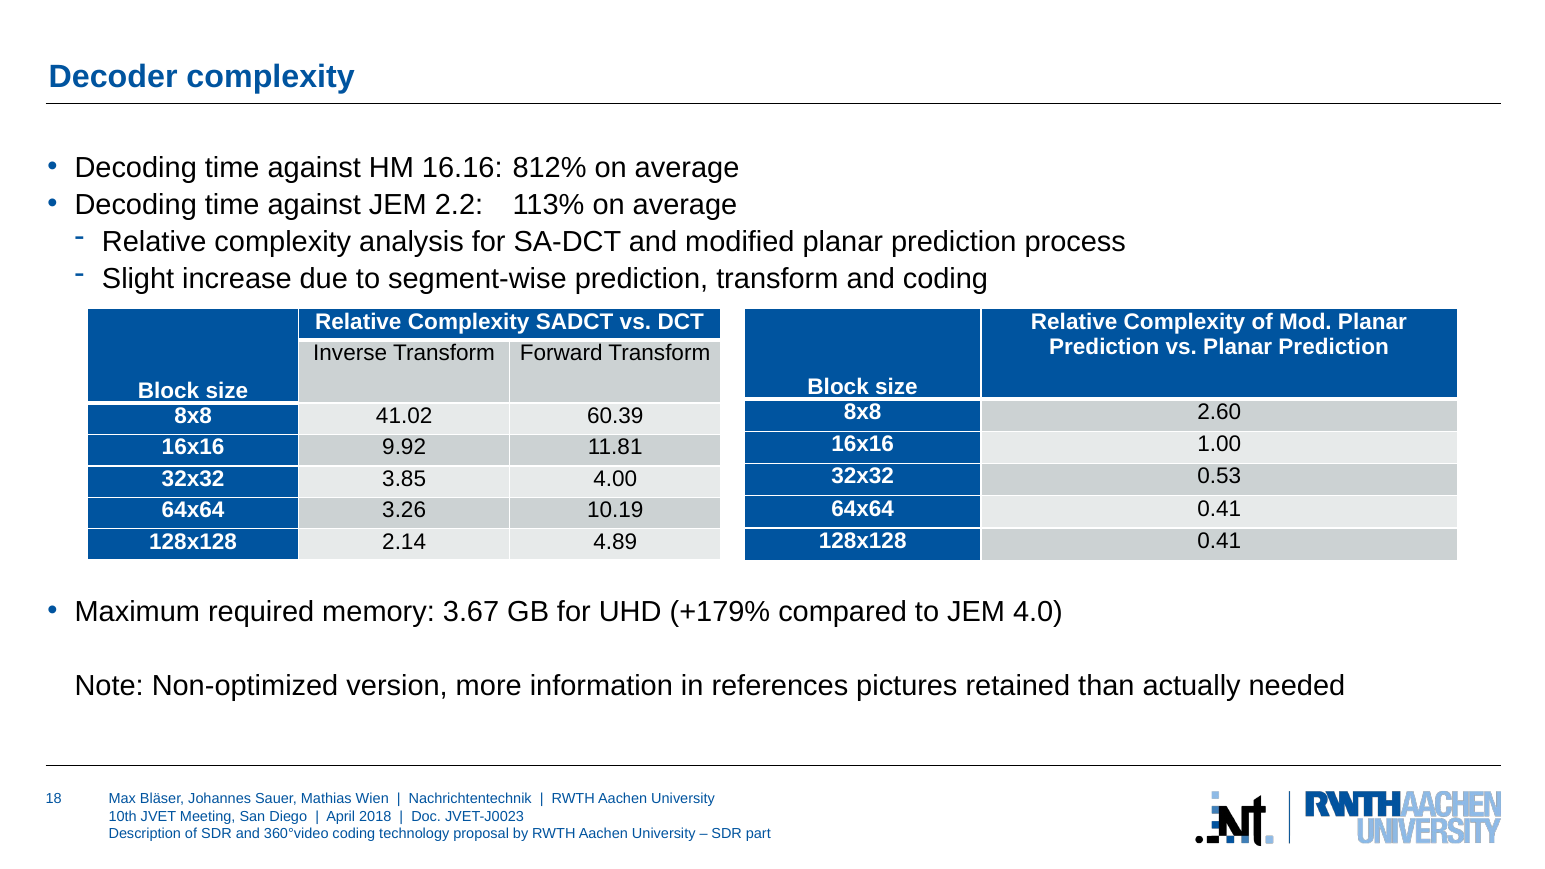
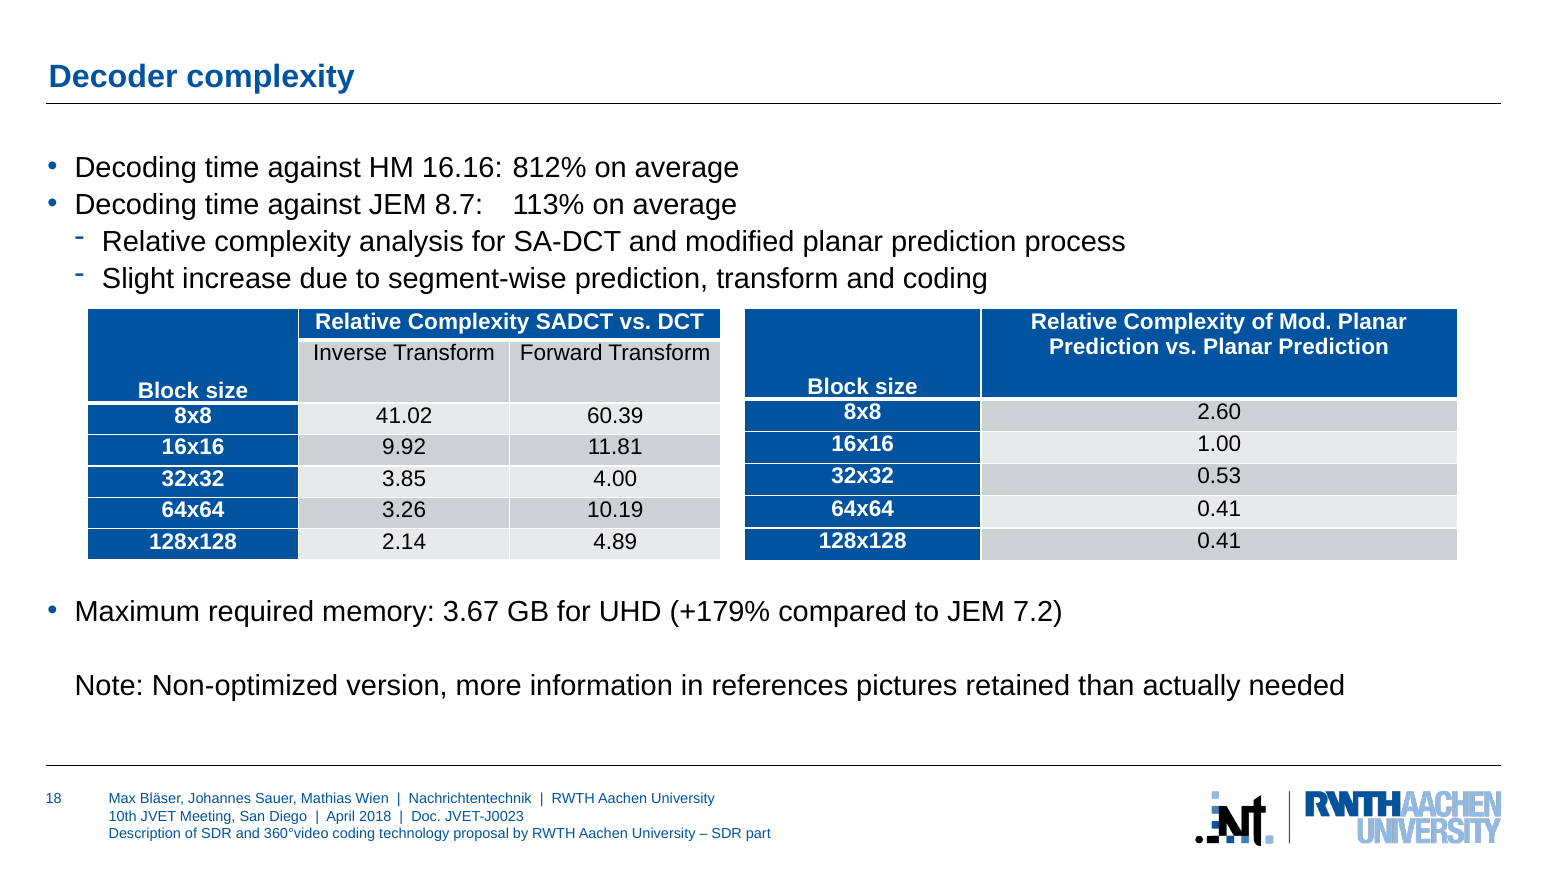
2.2: 2.2 -> 8.7
4.0: 4.0 -> 7.2
